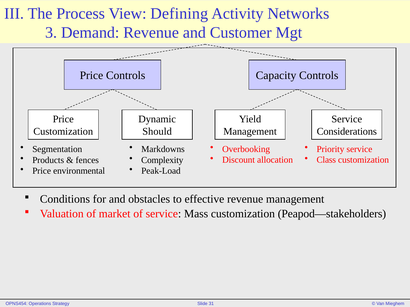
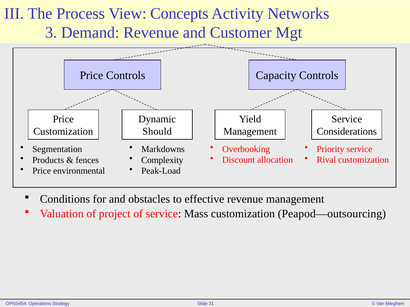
Defining: Defining -> Concepts
Class: Class -> Rival
market: market -> project
Peapod—stakeholders: Peapod—stakeholders -> Peapod—outsourcing
